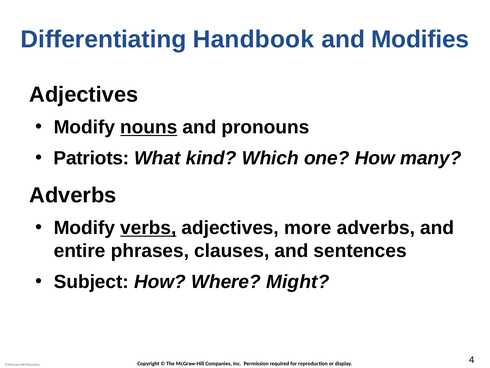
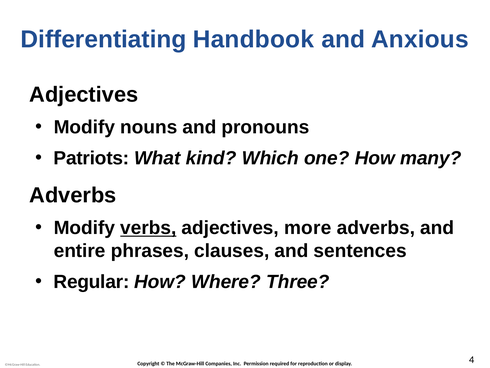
Modifies: Modifies -> Anxious
nouns underline: present -> none
Subject: Subject -> Regular
Might: Might -> Three
